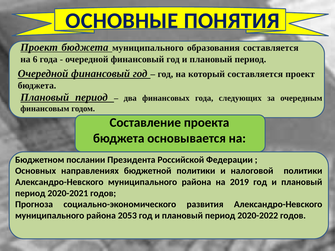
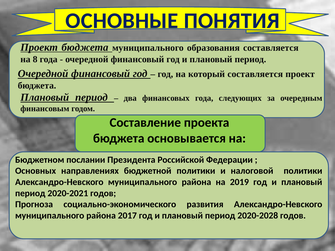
6: 6 -> 8
2053: 2053 -> 2017
2020-2022: 2020-2022 -> 2020-2028
